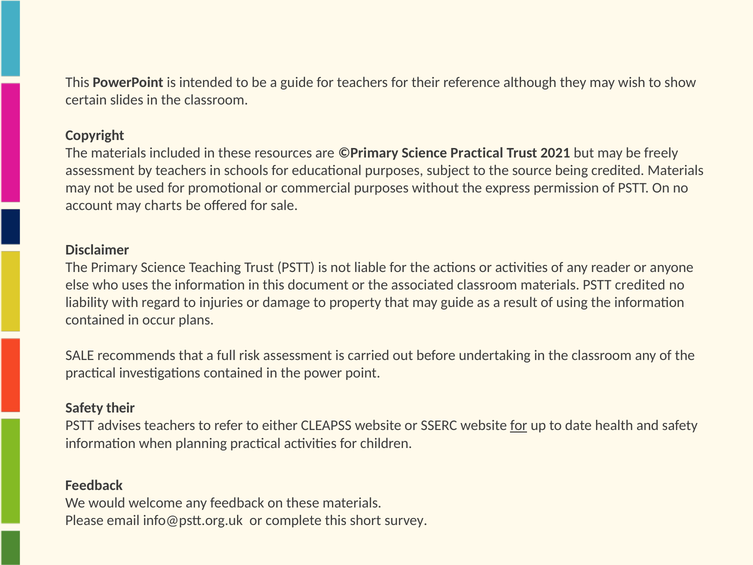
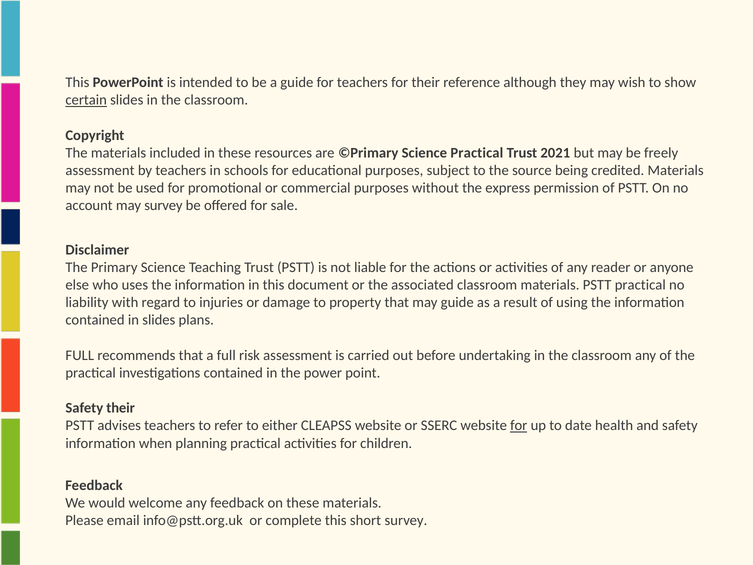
certain underline: none -> present
may charts: charts -> survey
PSTT credited: credited -> practical
in occur: occur -> slides
SALE at (80, 355): SALE -> FULL
